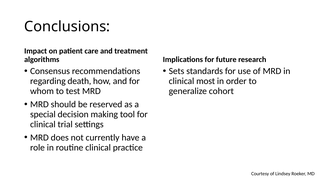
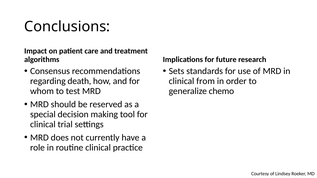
most: most -> from
cohort: cohort -> chemo
